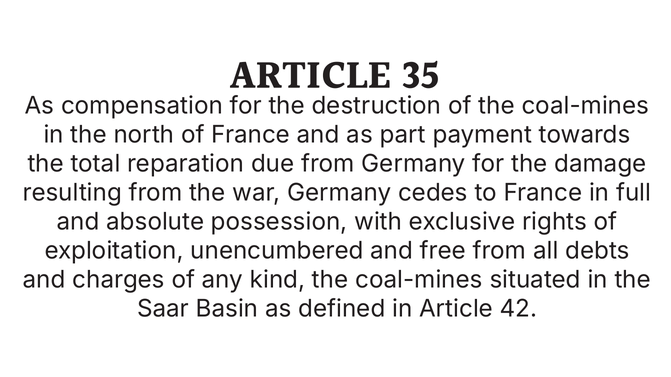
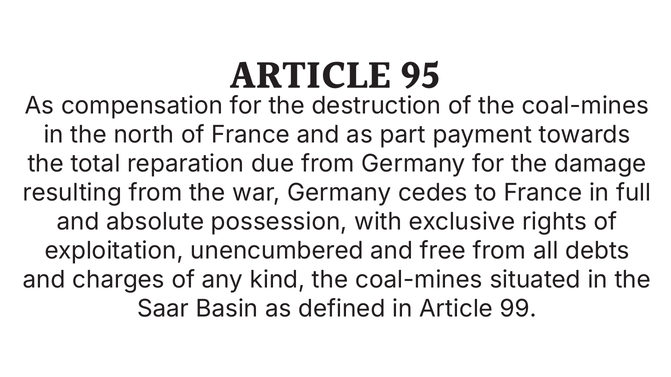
35: 35 -> 95
42: 42 -> 99
